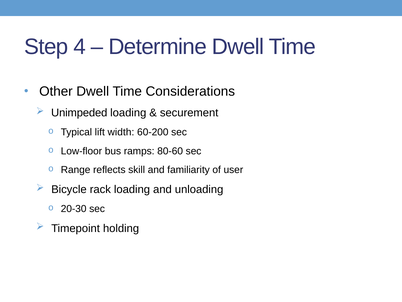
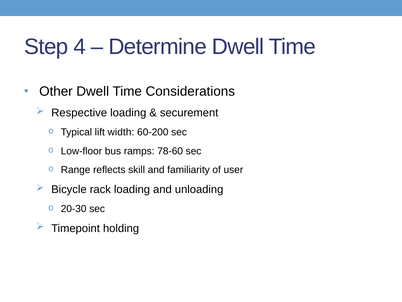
Unimpeded: Unimpeded -> Respective
80-60: 80-60 -> 78-60
